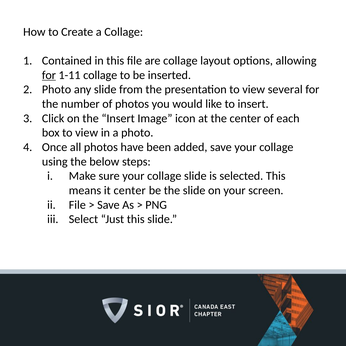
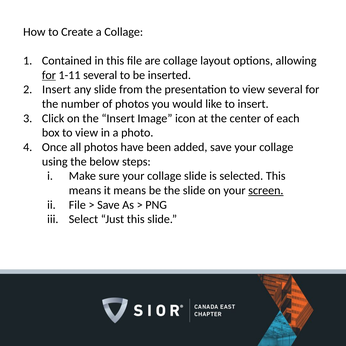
1-11 collage: collage -> several
Photo at (57, 89): Photo -> Insert
it center: center -> means
screen underline: none -> present
